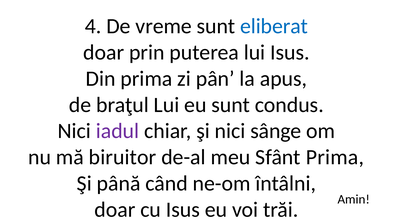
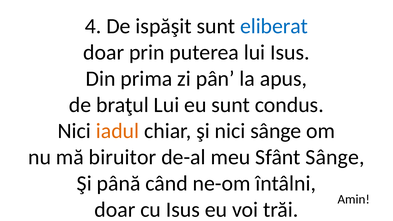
vreme: vreme -> ispăşit
iadul colour: purple -> orange
Sfânt Prima: Prima -> Sânge
